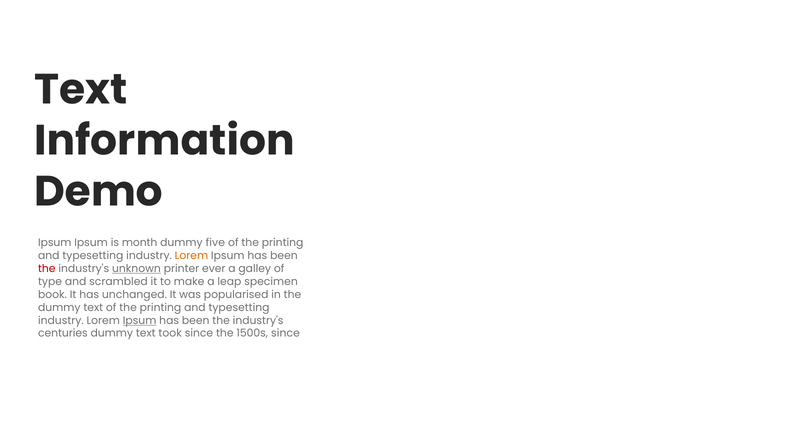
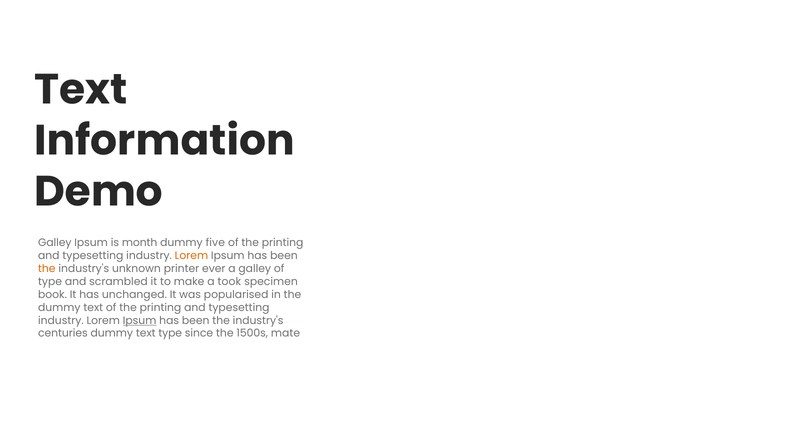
Ipsum at (55, 243): Ipsum -> Galley
the at (47, 268) colour: red -> orange
unknown underline: present -> none
leap: leap -> took
text took: took -> type
1500s since: since -> mate
